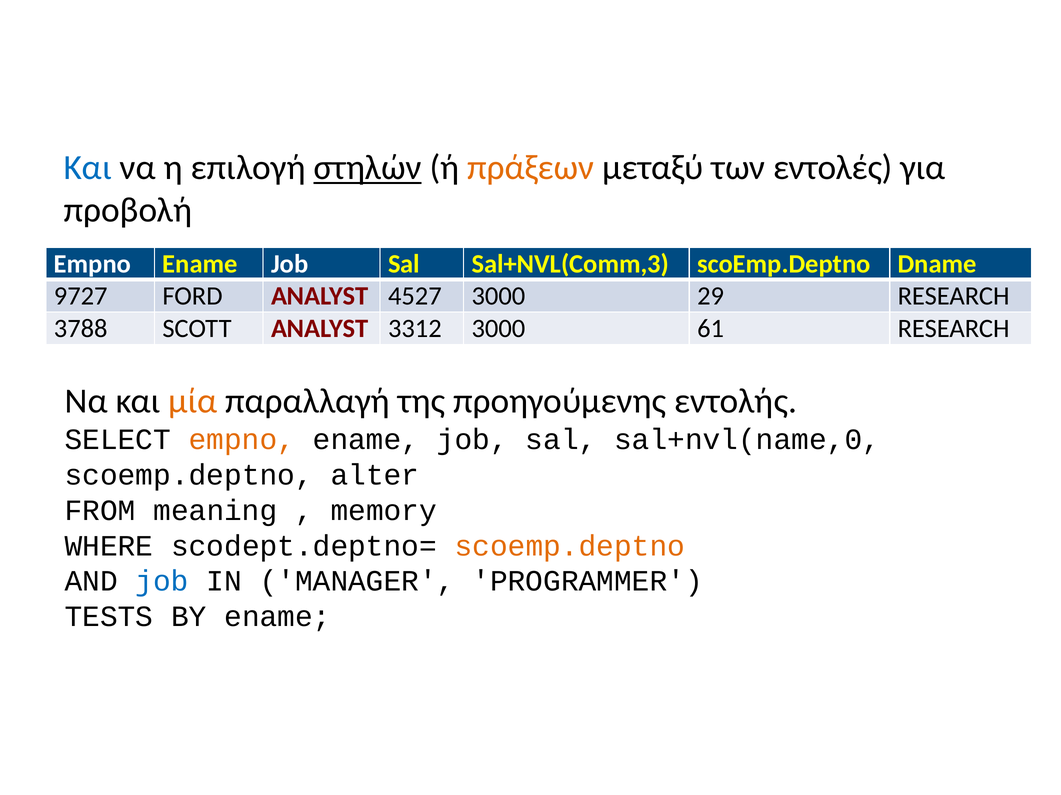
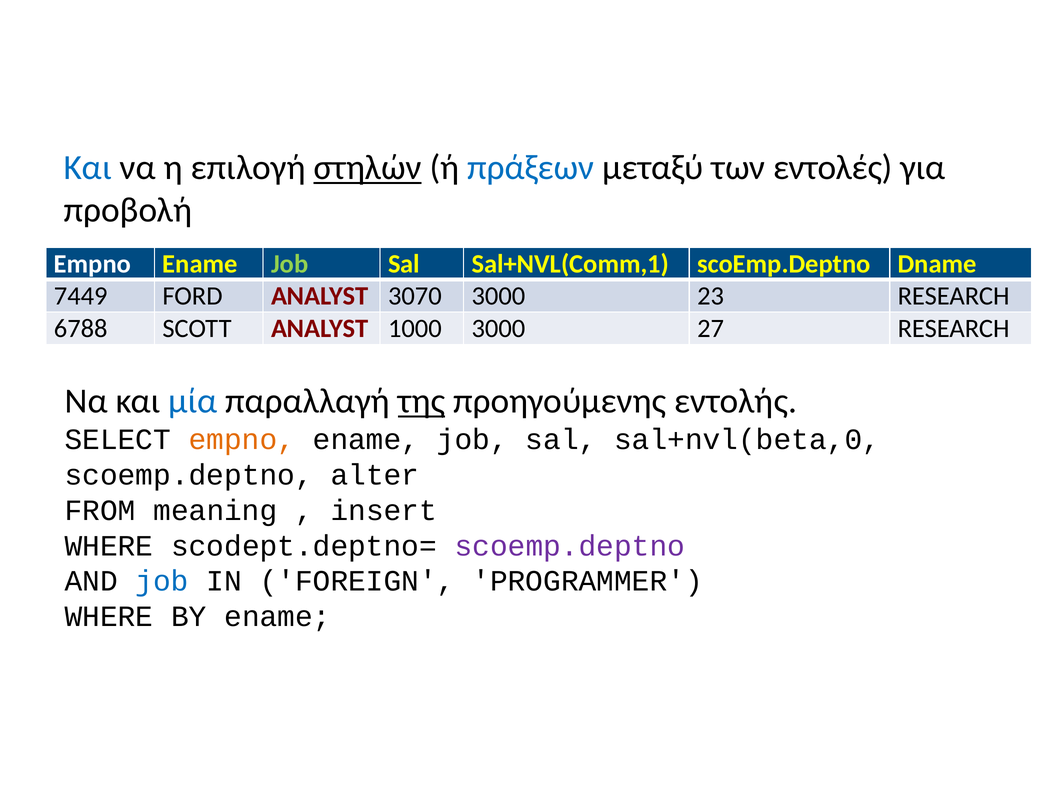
πράξεων colour: orange -> blue
Job at (290, 264) colour: white -> light green
Sal+NVL(Comm,3: Sal+NVL(Comm,3 -> Sal+NVL(Comm,1
9727: 9727 -> 7449
4527: 4527 -> 3070
29: 29 -> 23
3788: 3788 -> 6788
3312: 3312 -> 1000
61: 61 -> 27
μία colour: orange -> blue
της underline: none -> present
sal+nvl(name,0: sal+nvl(name,0 -> sal+nvl(beta,0
memory: memory -> insert
scoemp.deptno at (570, 546) colour: orange -> purple
MANAGER: MANAGER -> FOREIGN
TESTS at (109, 617): TESTS -> WHERE
